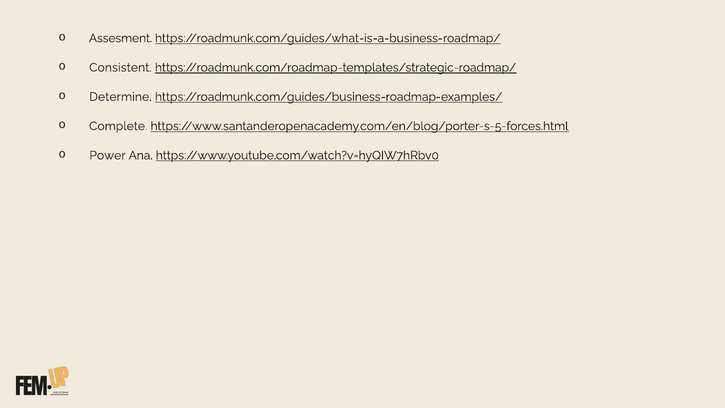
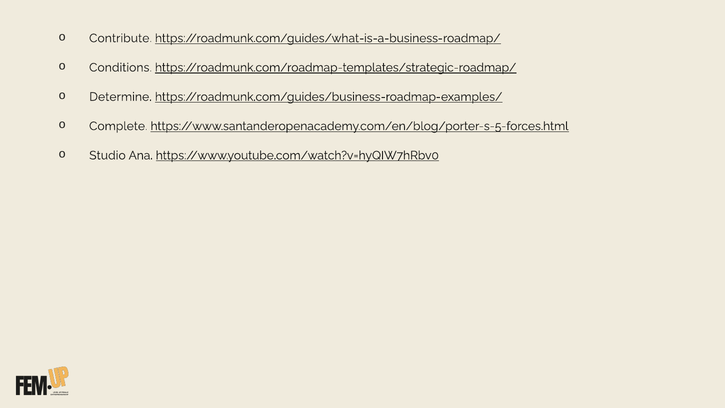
Assesment: Assesment -> Contribute
Consistent: Consistent -> Conditions
Power: Power -> Studio
